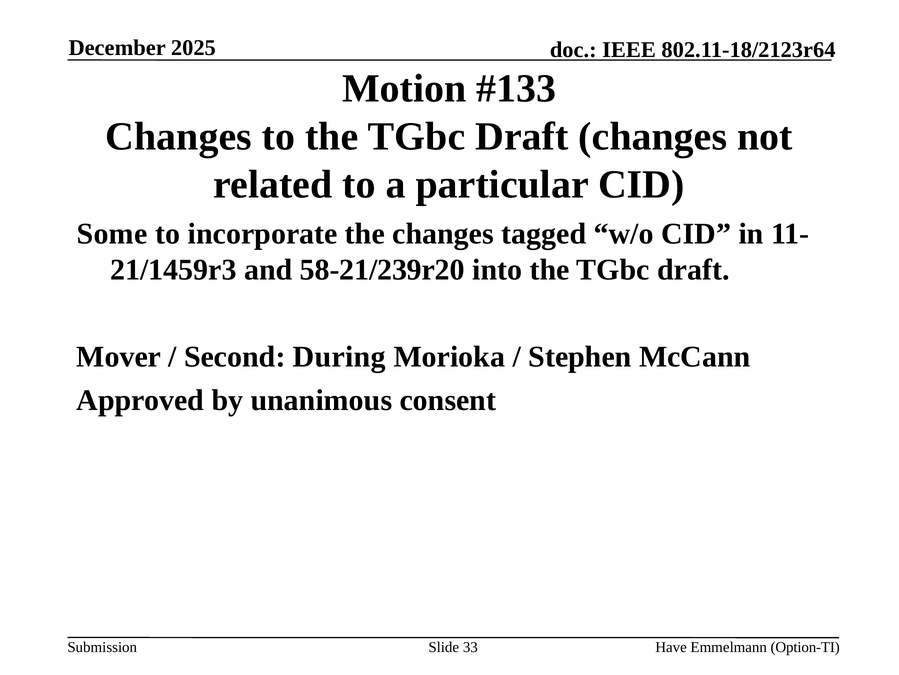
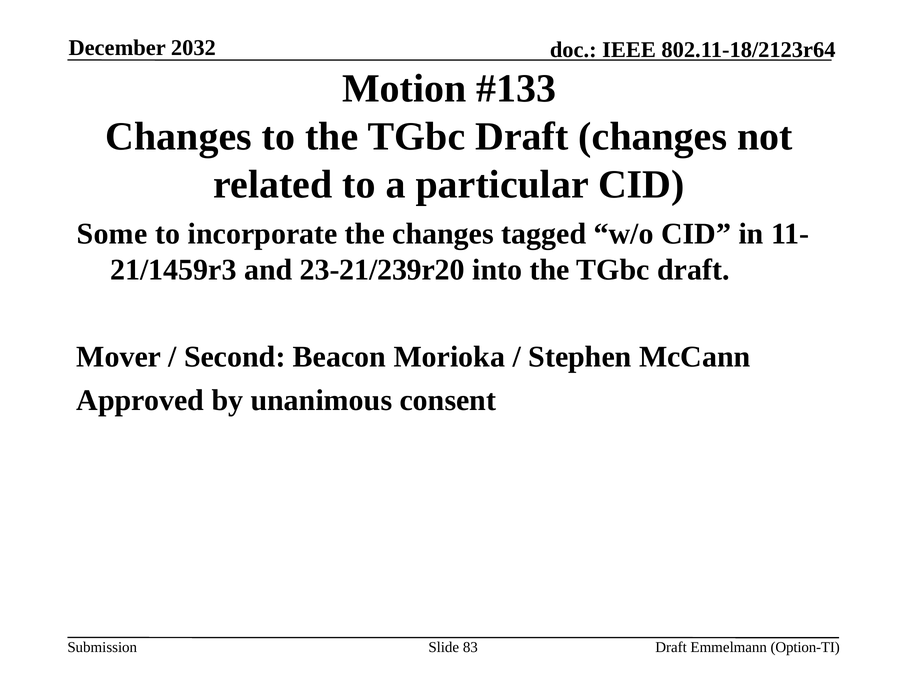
2025: 2025 -> 2032
58-21/239r20: 58-21/239r20 -> 23-21/239r20
During: During -> Beacon
33: 33 -> 83
Have at (671, 647): Have -> Draft
